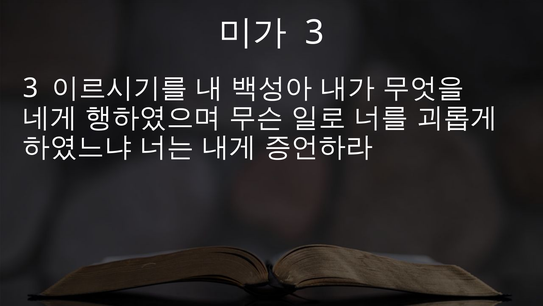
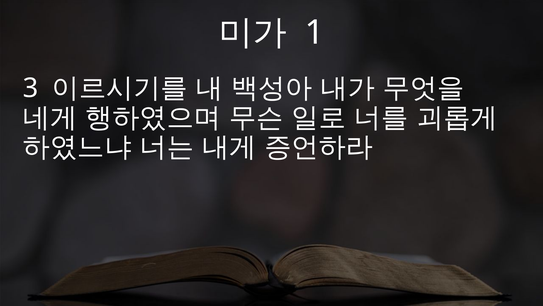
3 at (315, 33): 3 -> 1
